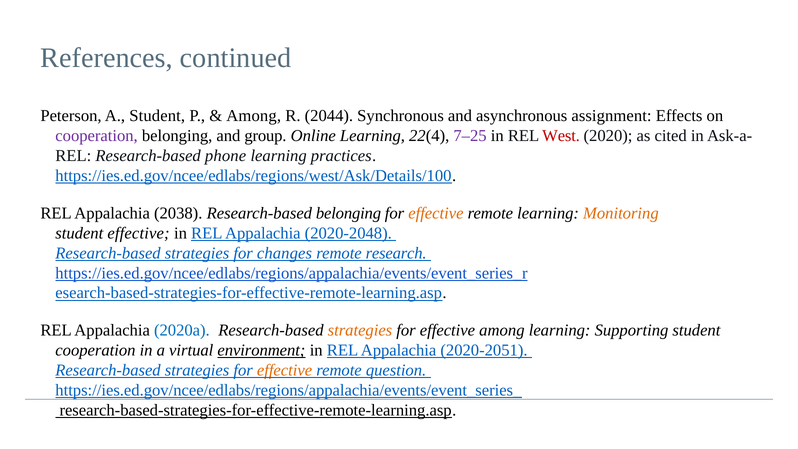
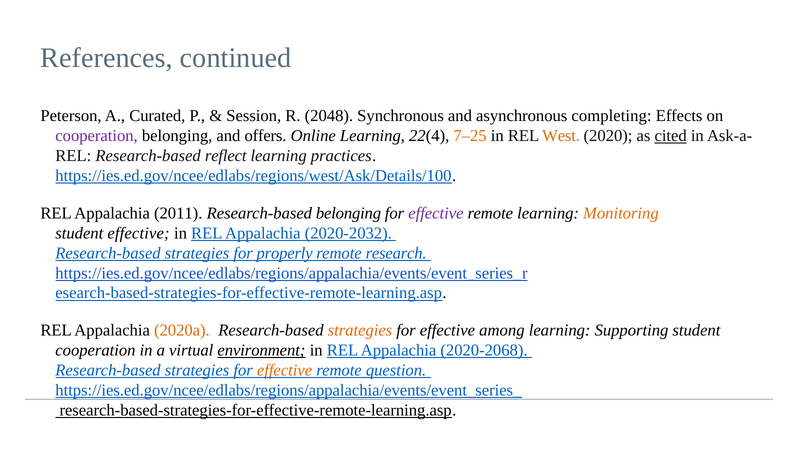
A Student: Student -> Curated
Among at (254, 116): Among -> Session
2044: 2044 -> 2048
assignment: assignment -> completing
group: group -> offers
7–25 colour: purple -> orange
West colour: red -> orange
cited underline: none -> present
phone: phone -> reflect
2038: 2038 -> 2011
effective at (436, 213) colour: orange -> purple
2020-2048: 2020-2048 -> 2020-2032
changes: changes -> properly
2020a colour: blue -> orange
2020-2051: 2020-2051 -> 2020-2068
